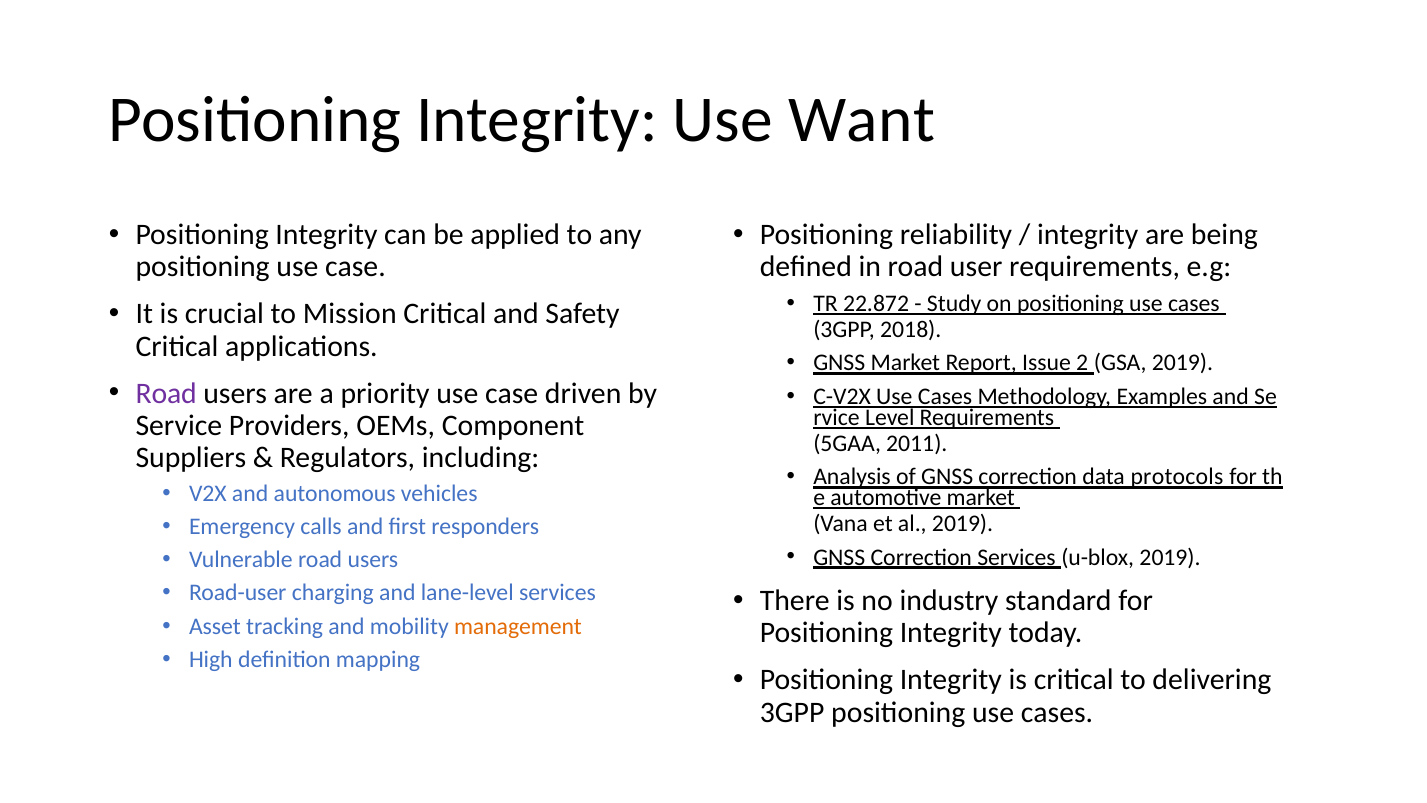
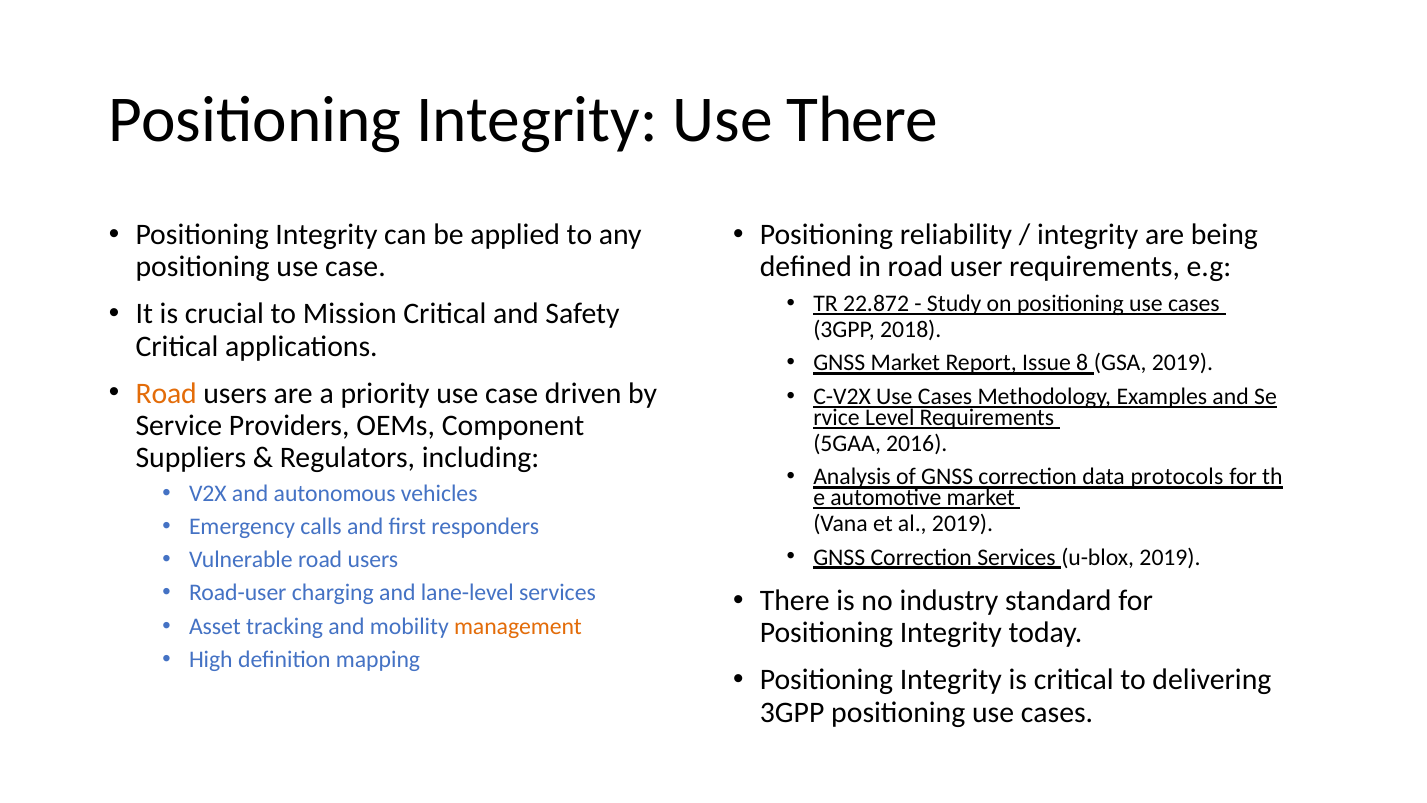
Use Want: Want -> There
2: 2 -> 8
Road at (166, 393) colour: purple -> orange
2011: 2011 -> 2016
